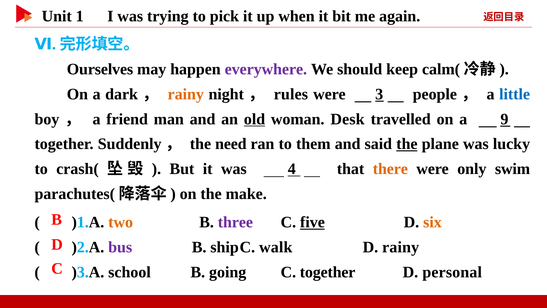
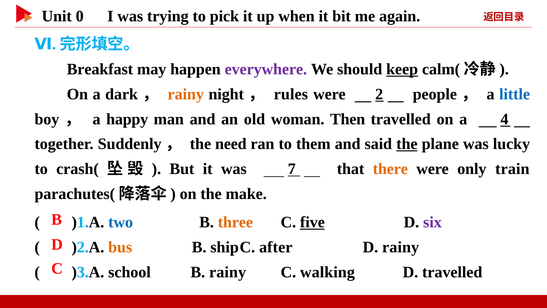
1: 1 -> 0
Ourselves: Ourselves -> Breakfast
keep underline: none -> present
3: 3 -> 2
friend: friend -> happy
old underline: present -> none
Desk: Desk -> Then
9: 9 -> 4
4: 4 -> 7
swim: swim -> train
two colour: orange -> blue
three colour: purple -> orange
six colour: orange -> purple
bus colour: purple -> orange
walk: walk -> after
B going: going -> rainy
C together: together -> walking
D personal: personal -> travelled
